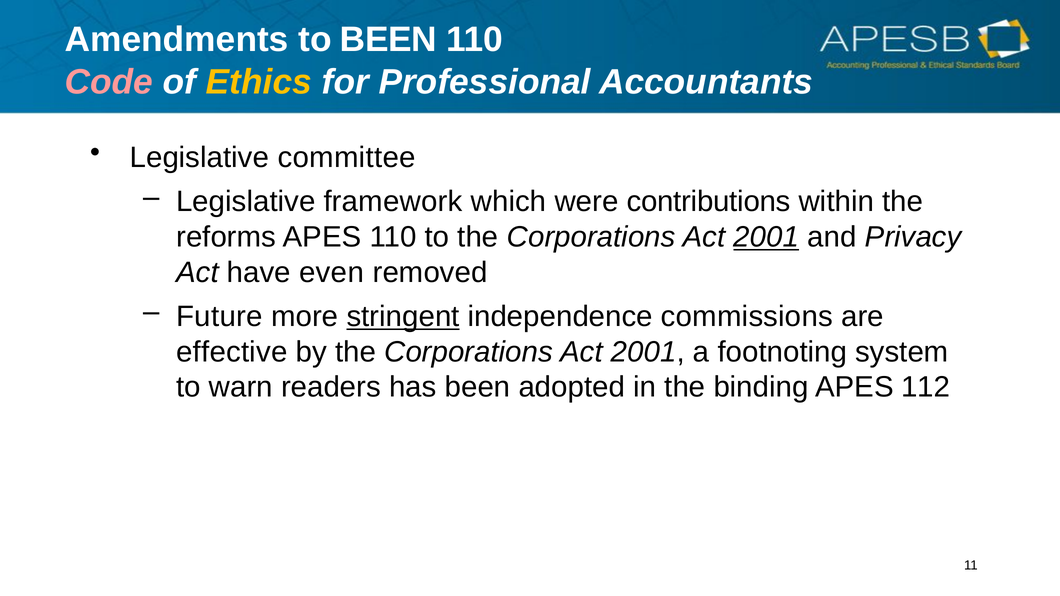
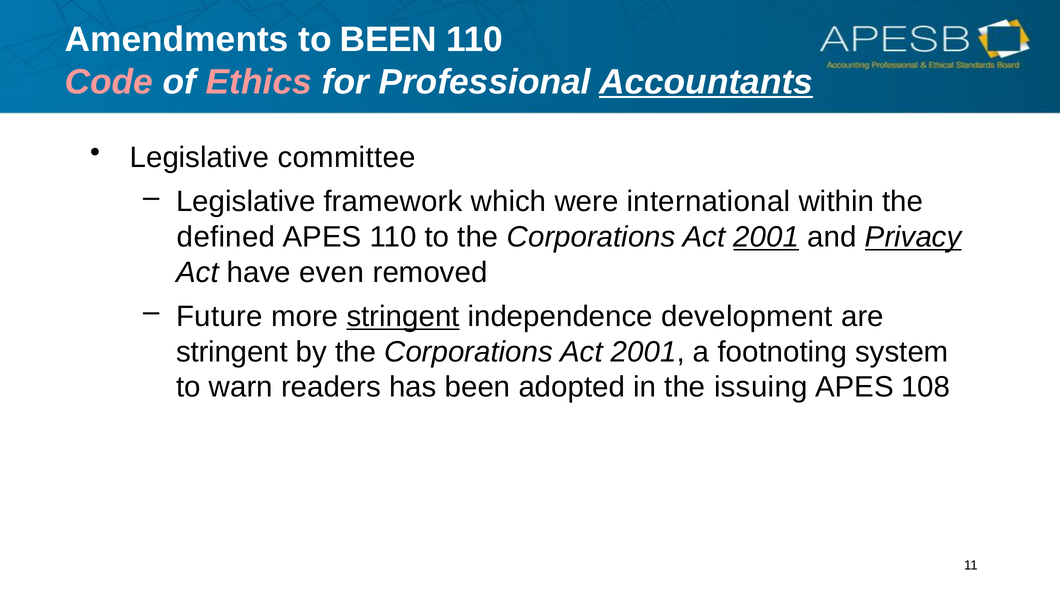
Ethics colour: yellow -> pink
Accountants underline: none -> present
contributions: contributions -> international
reforms: reforms -> defined
Privacy underline: none -> present
commissions: commissions -> development
effective at (232, 352): effective -> stringent
binding: binding -> issuing
112: 112 -> 108
